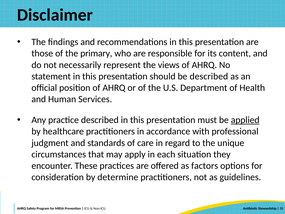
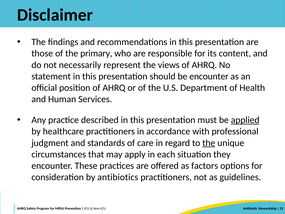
be described: described -> encounter
the at (209, 143) underline: none -> present
determine: determine -> antibiotics
